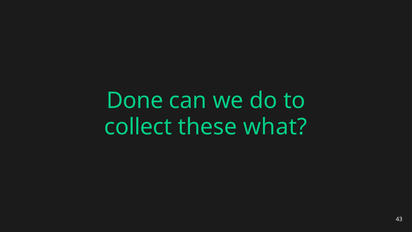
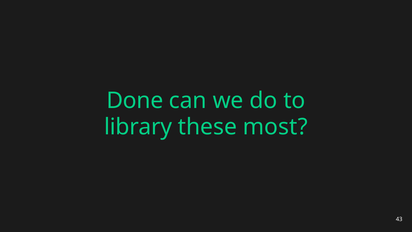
collect: collect -> library
what: what -> most
